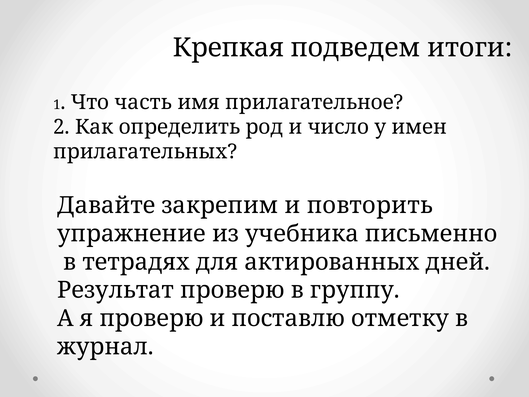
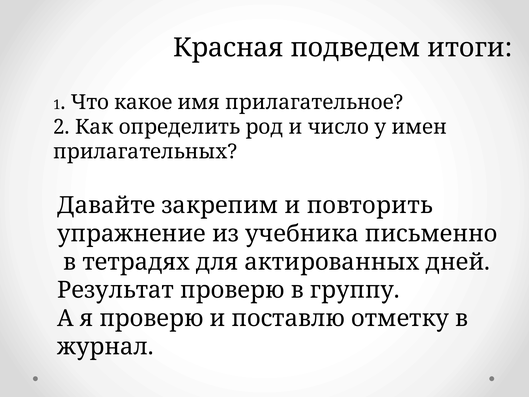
Крепкая: Крепкая -> Красная
часть: часть -> какое
